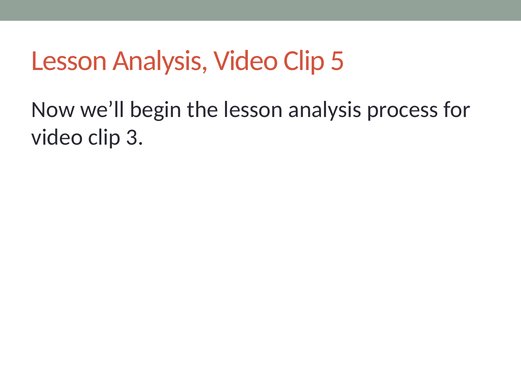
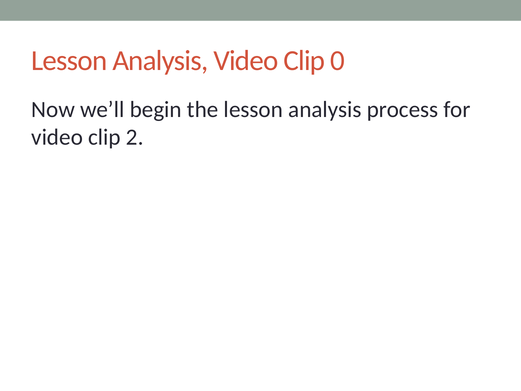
5: 5 -> 0
3: 3 -> 2
